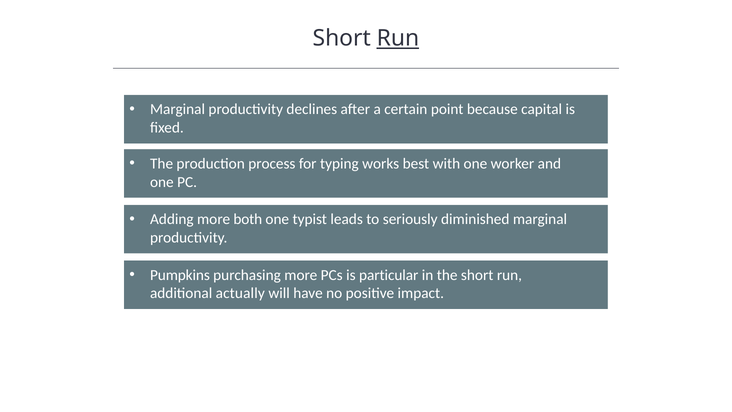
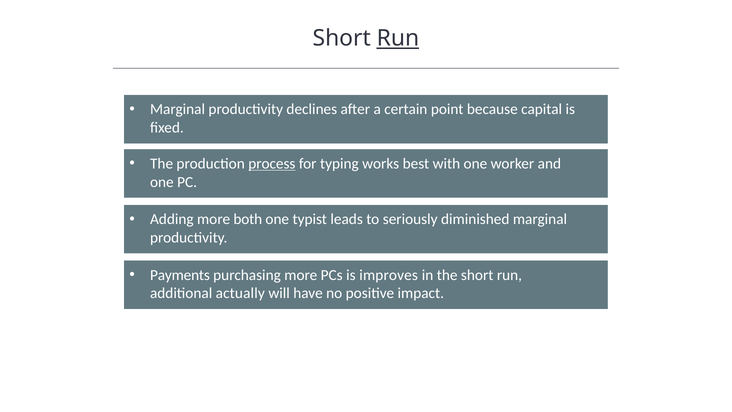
process underline: none -> present
Pumpkins: Pumpkins -> Payments
particular: particular -> improves
